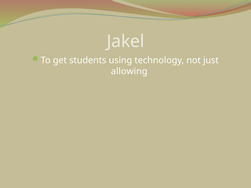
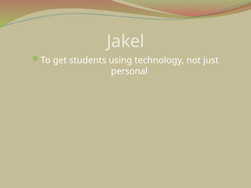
allowing: allowing -> personal
